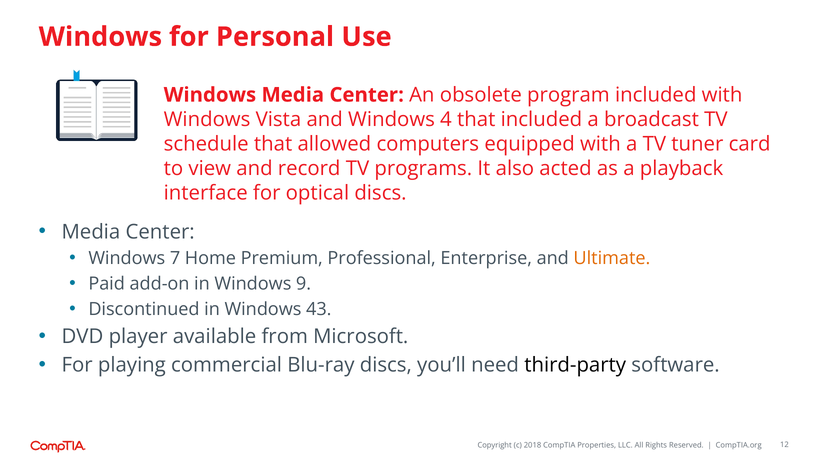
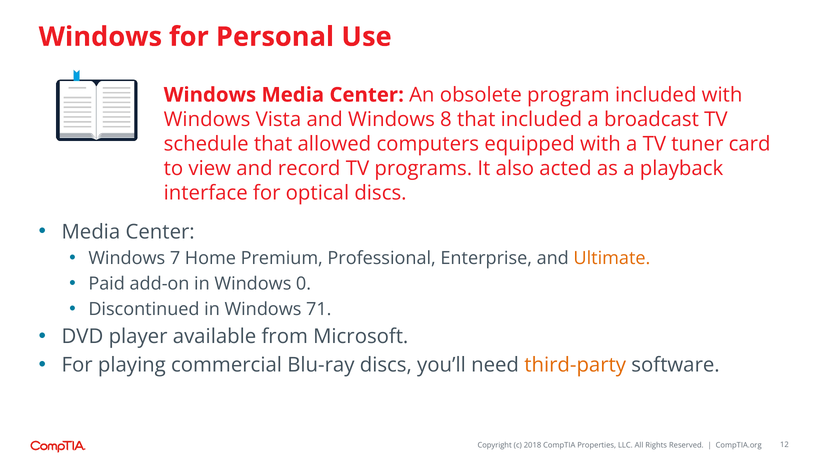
4: 4 -> 8
9: 9 -> 0
43: 43 -> 71
third-party colour: black -> orange
